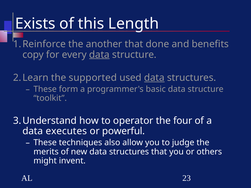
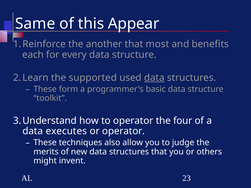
Exists: Exists -> Same
Length: Length -> Appear
done: done -> most
copy: copy -> each
data at (99, 55) underline: present -> none
or powerful: powerful -> operator
